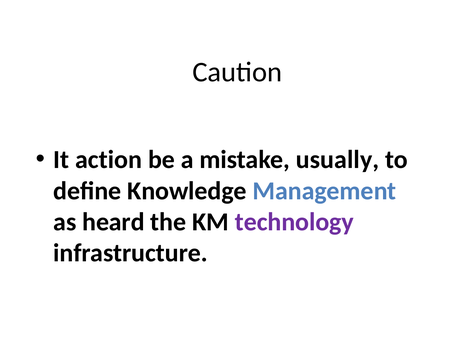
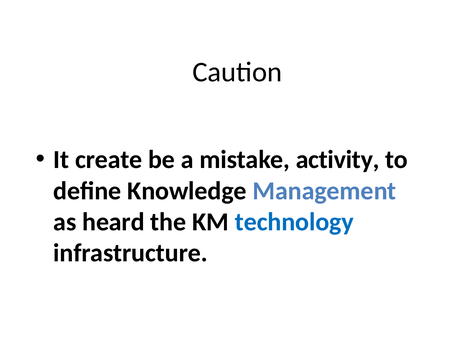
action: action -> create
usually: usually -> activity
technology colour: purple -> blue
